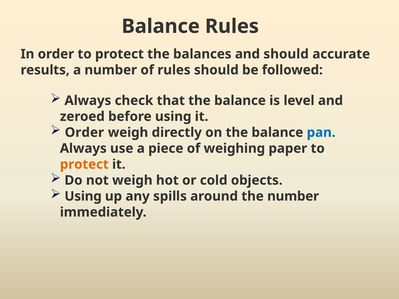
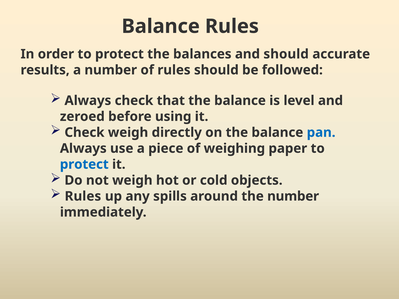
Order at (84, 133): Order -> Check
protect at (84, 164) colour: orange -> blue
Using at (83, 196): Using -> Rules
